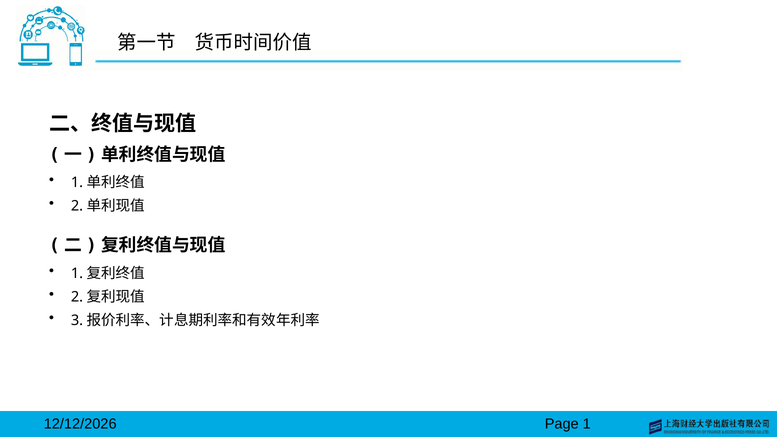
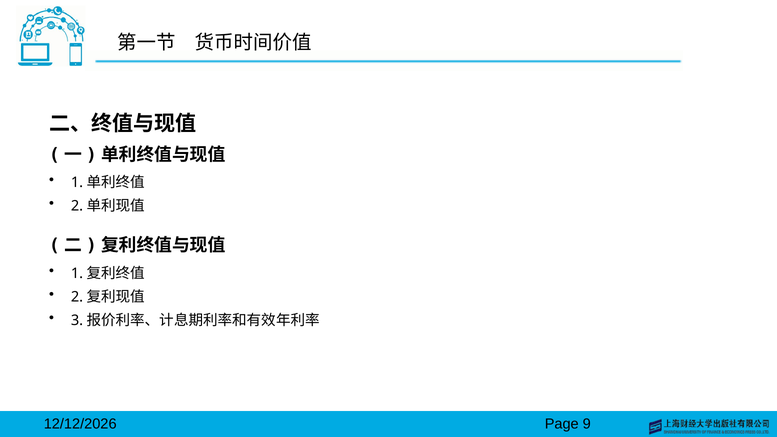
1: 1 -> 9
